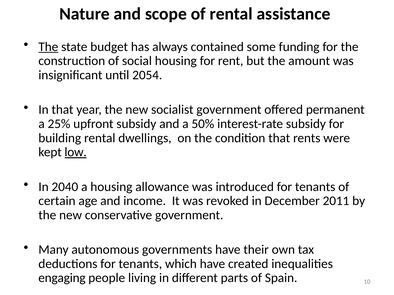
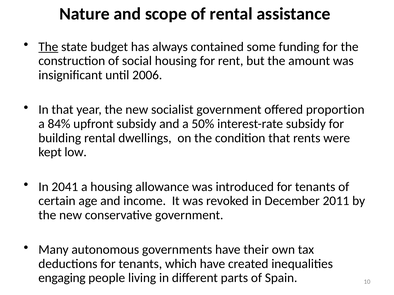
2054: 2054 -> 2006
permanent: permanent -> proportion
25%: 25% -> 84%
low underline: present -> none
2040: 2040 -> 2041
